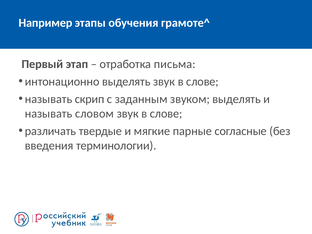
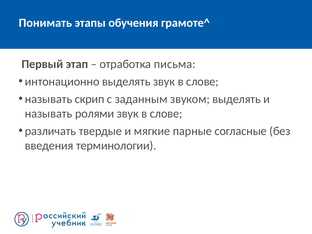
Например: Например -> Понимать
словом: словом -> ролями
